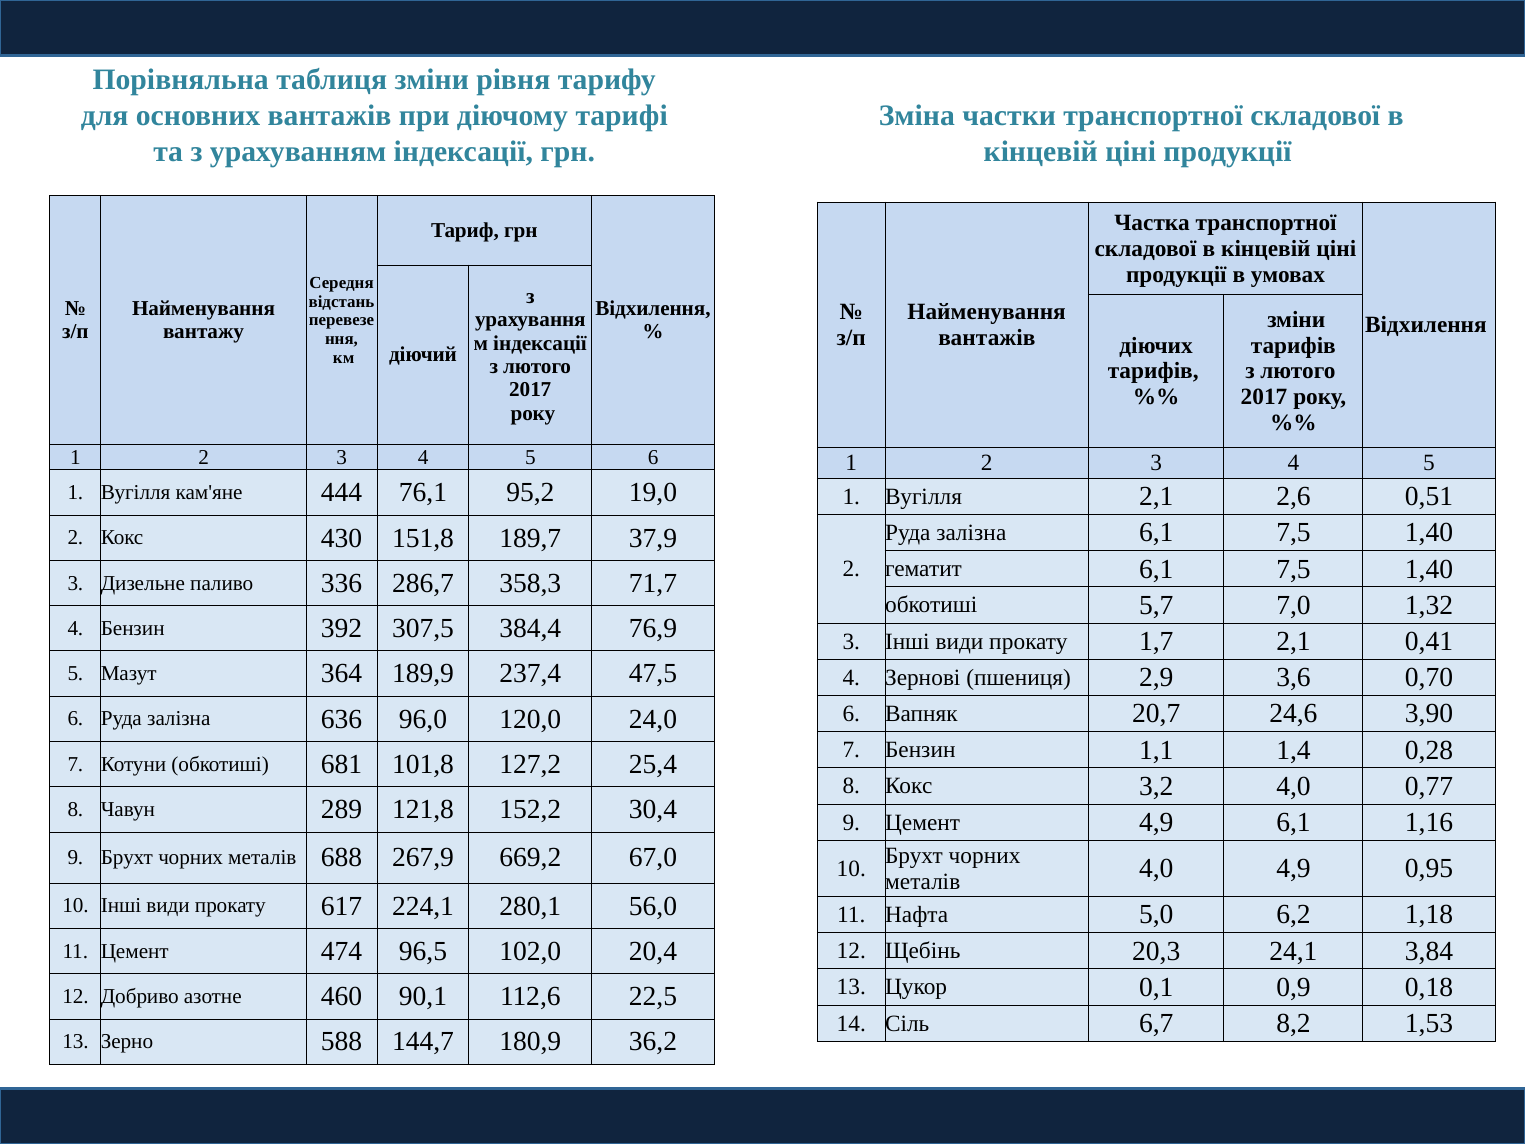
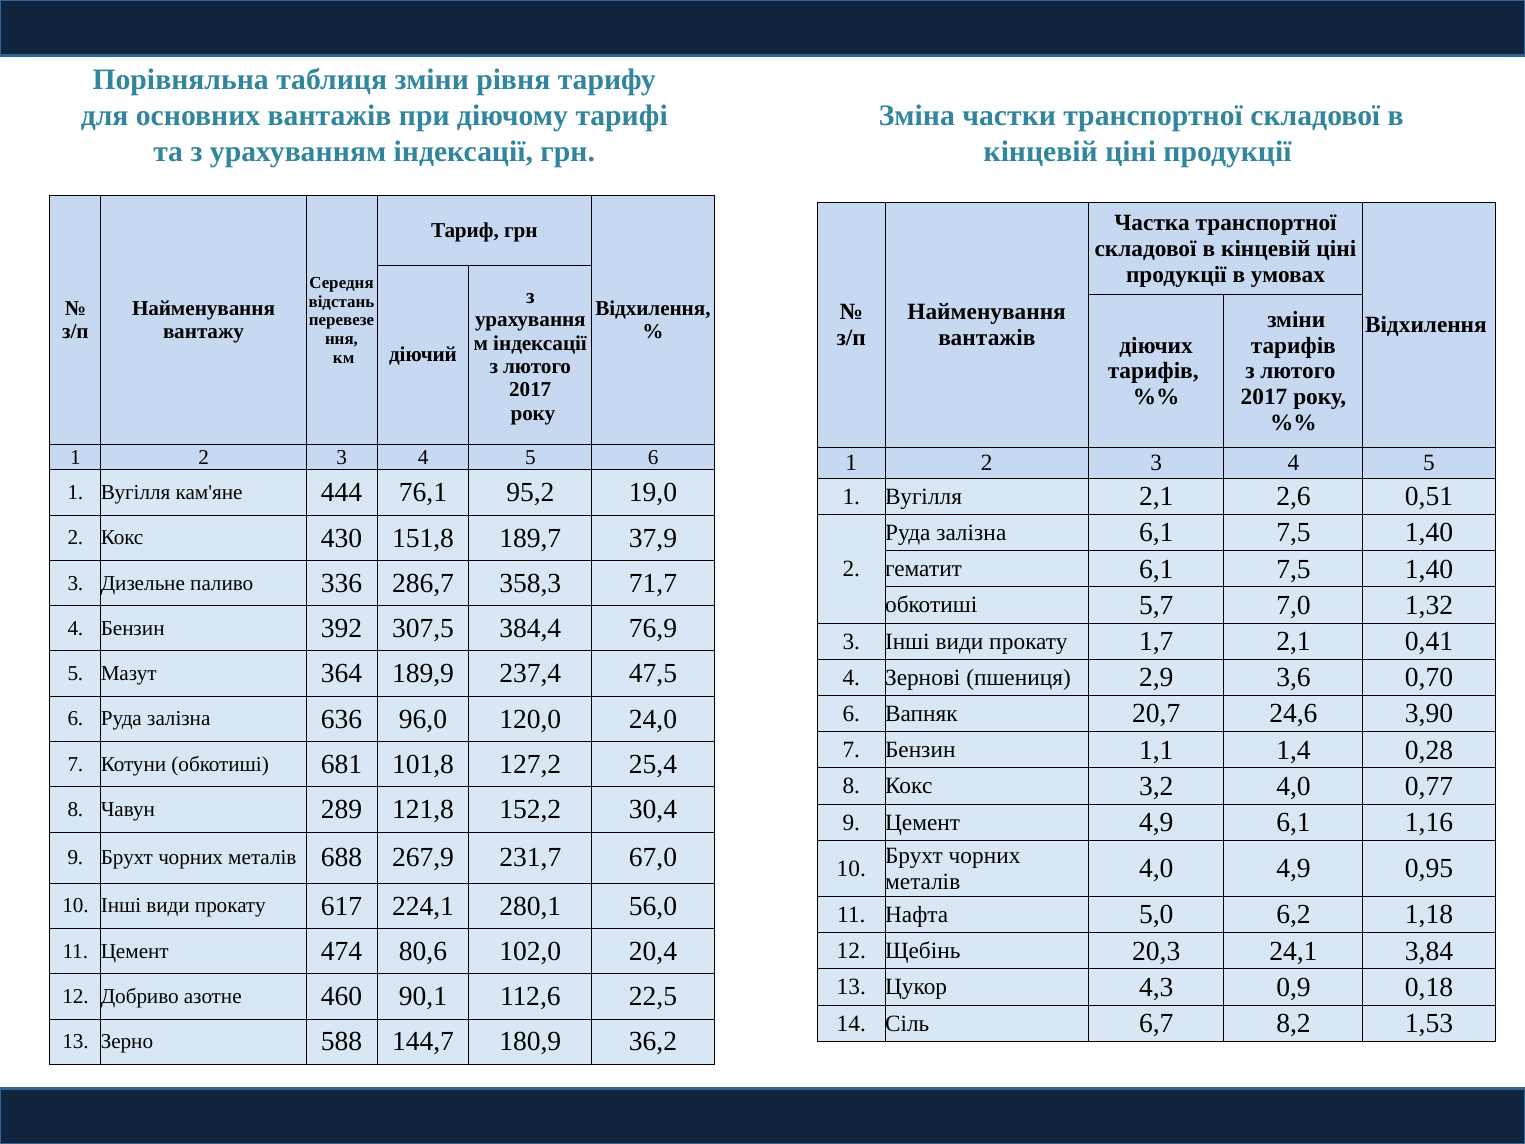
669,2: 669,2 -> 231,7
96,5: 96,5 -> 80,6
0,1: 0,1 -> 4,3
